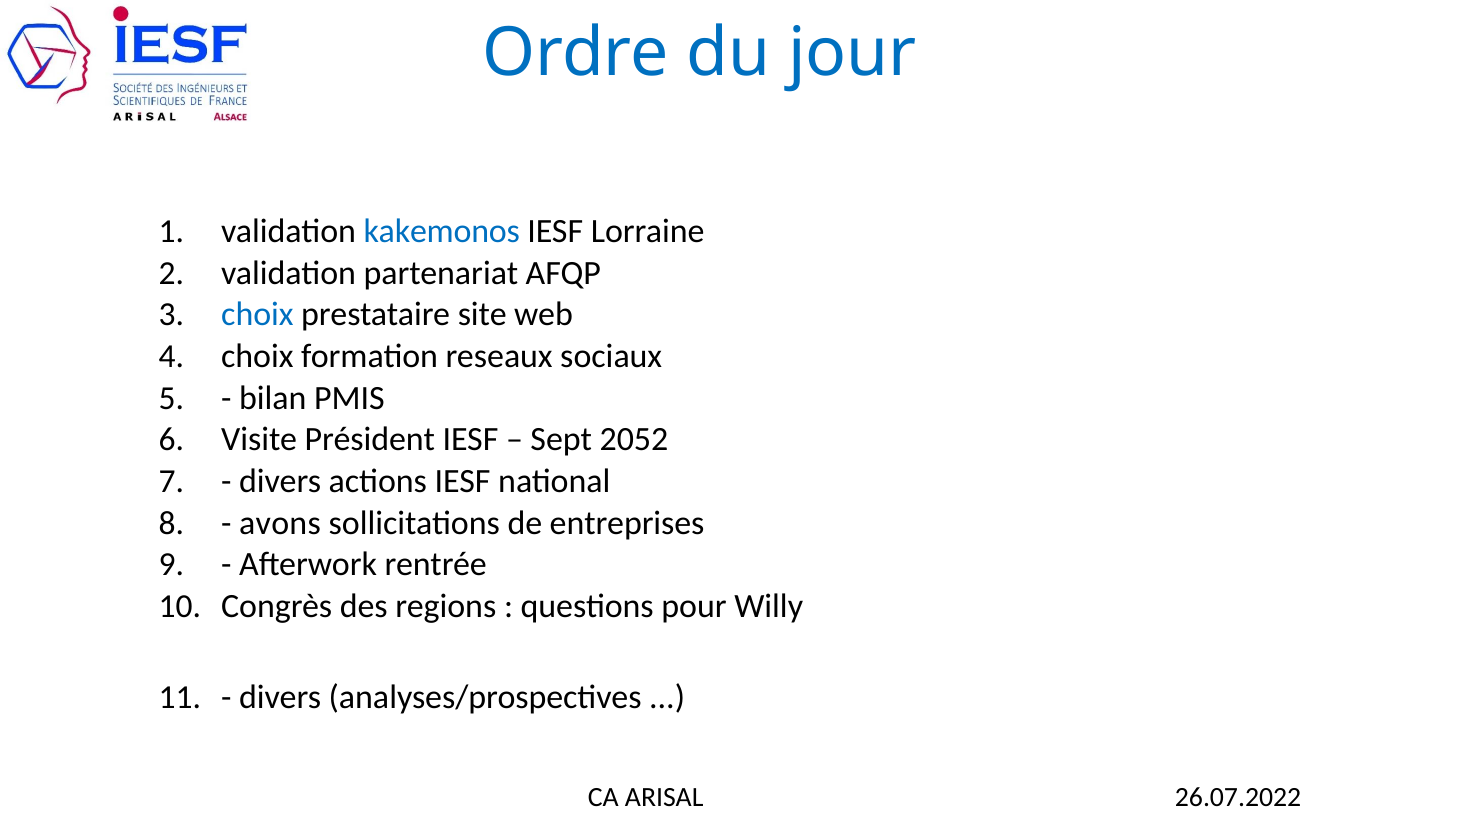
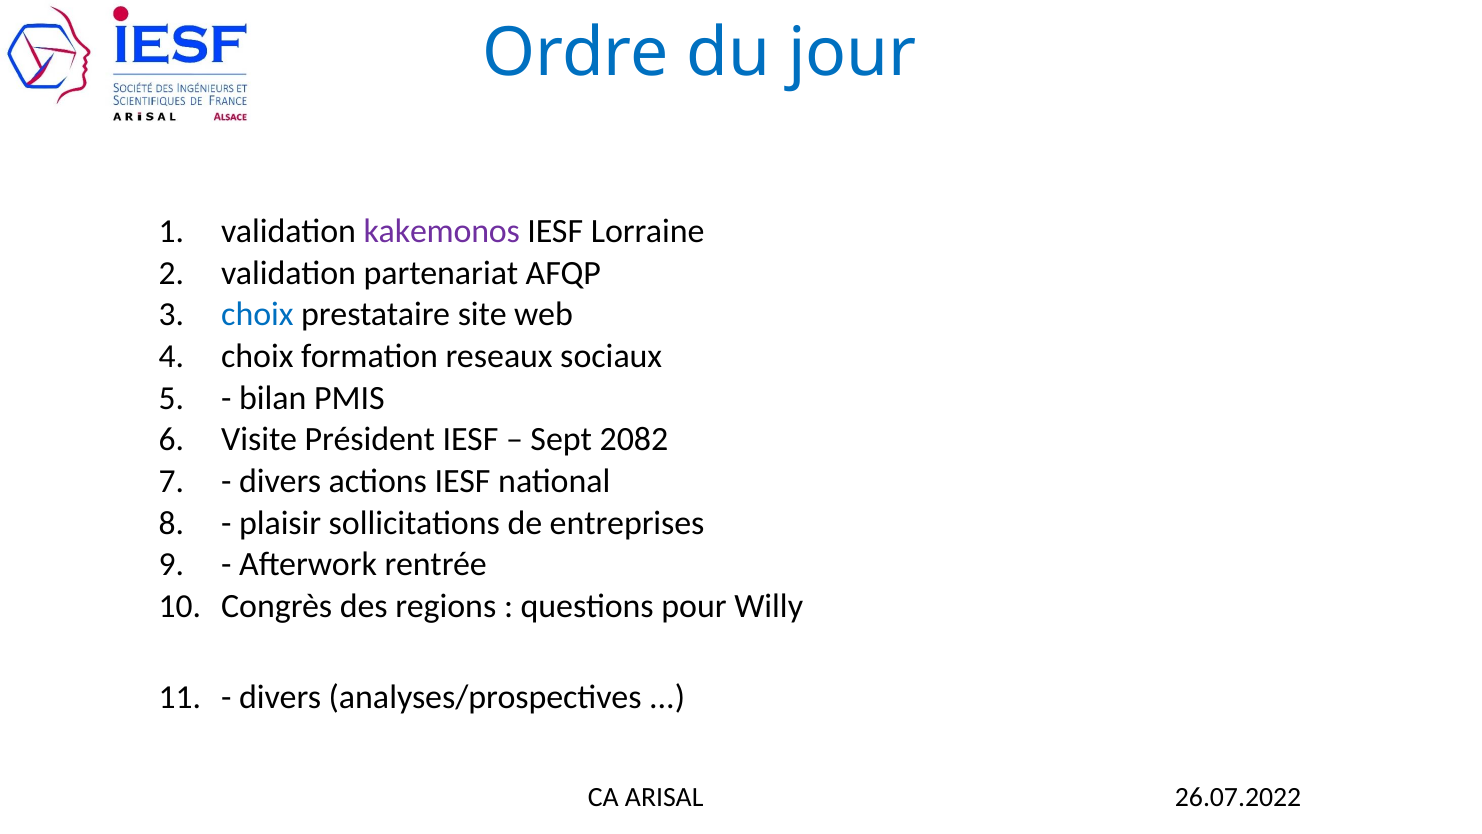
kakemonos colour: blue -> purple
2052: 2052 -> 2082
avons: avons -> plaisir
